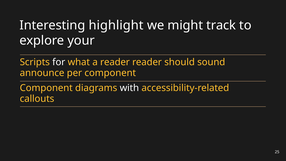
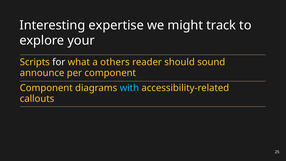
highlight: highlight -> expertise
a reader: reader -> others
with colour: white -> light blue
